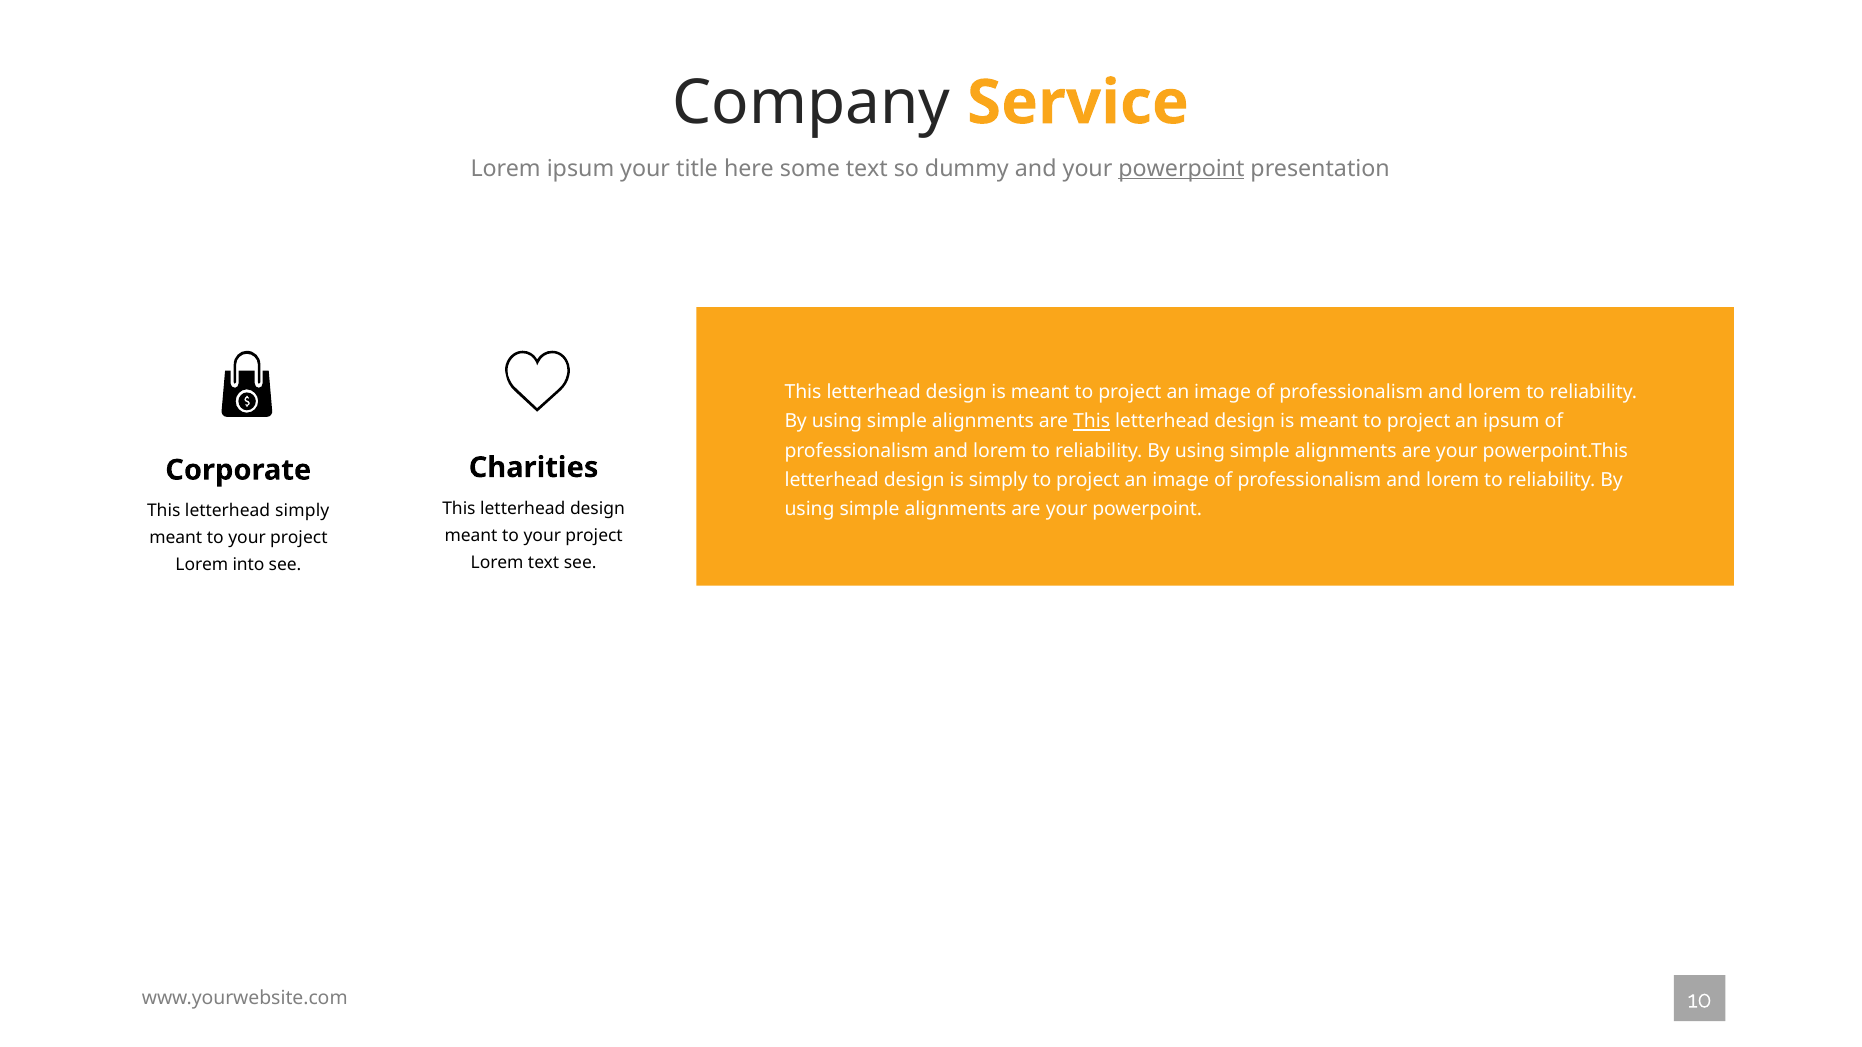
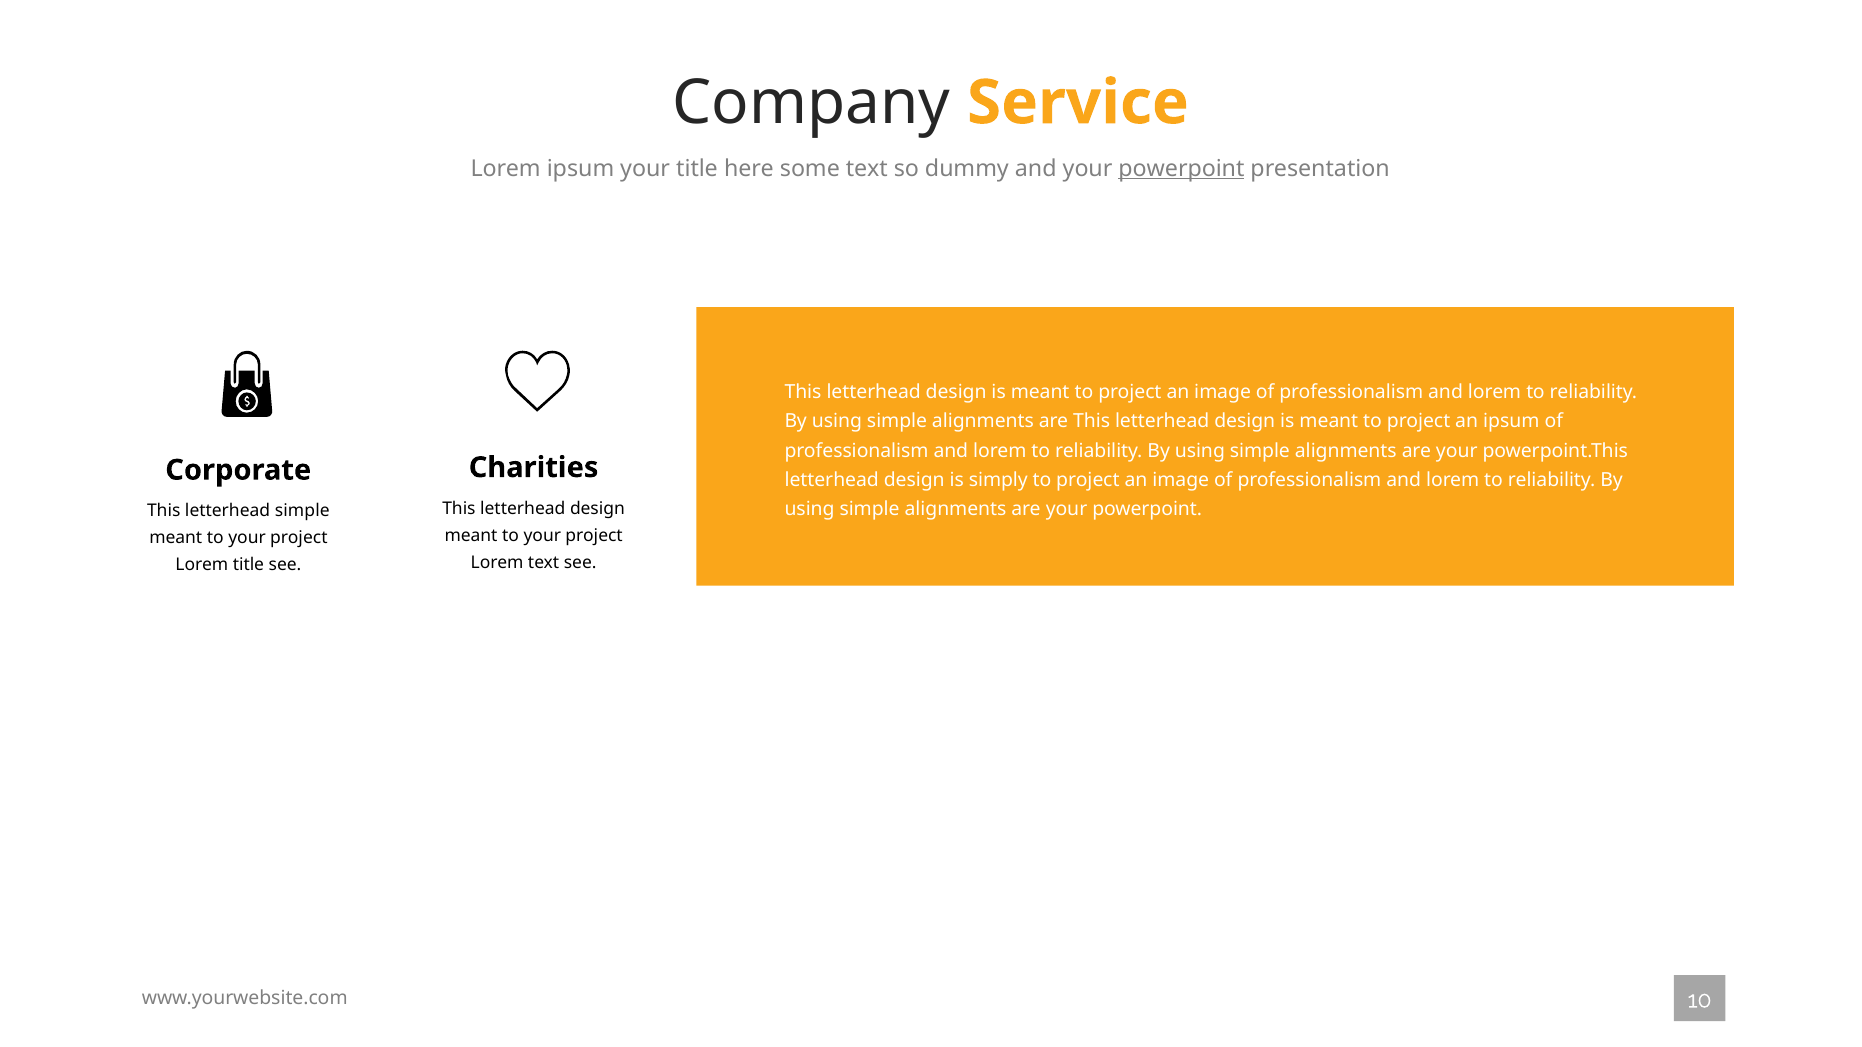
This at (1092, 422) underline: present -> none
letterhead simply: simply -> simple
Lorem into: into -> title
